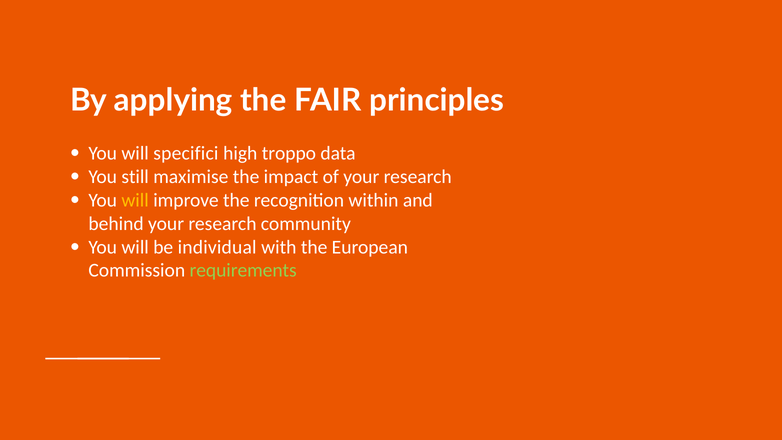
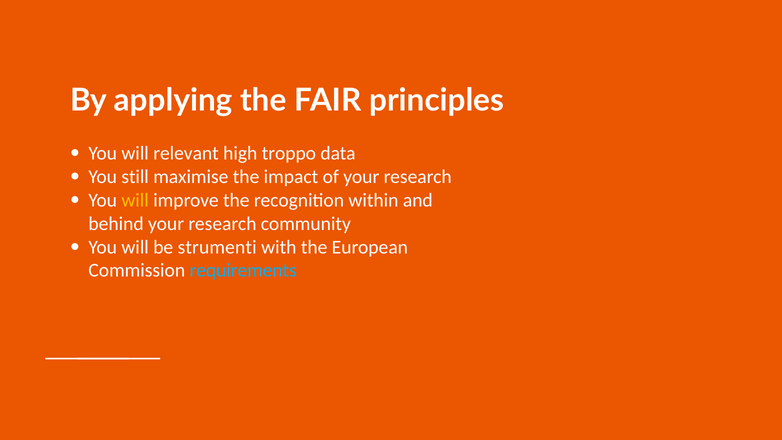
specifici: specifici -> relevant
individual: individual -> strumenti
requirements colour: light green -> light blue
